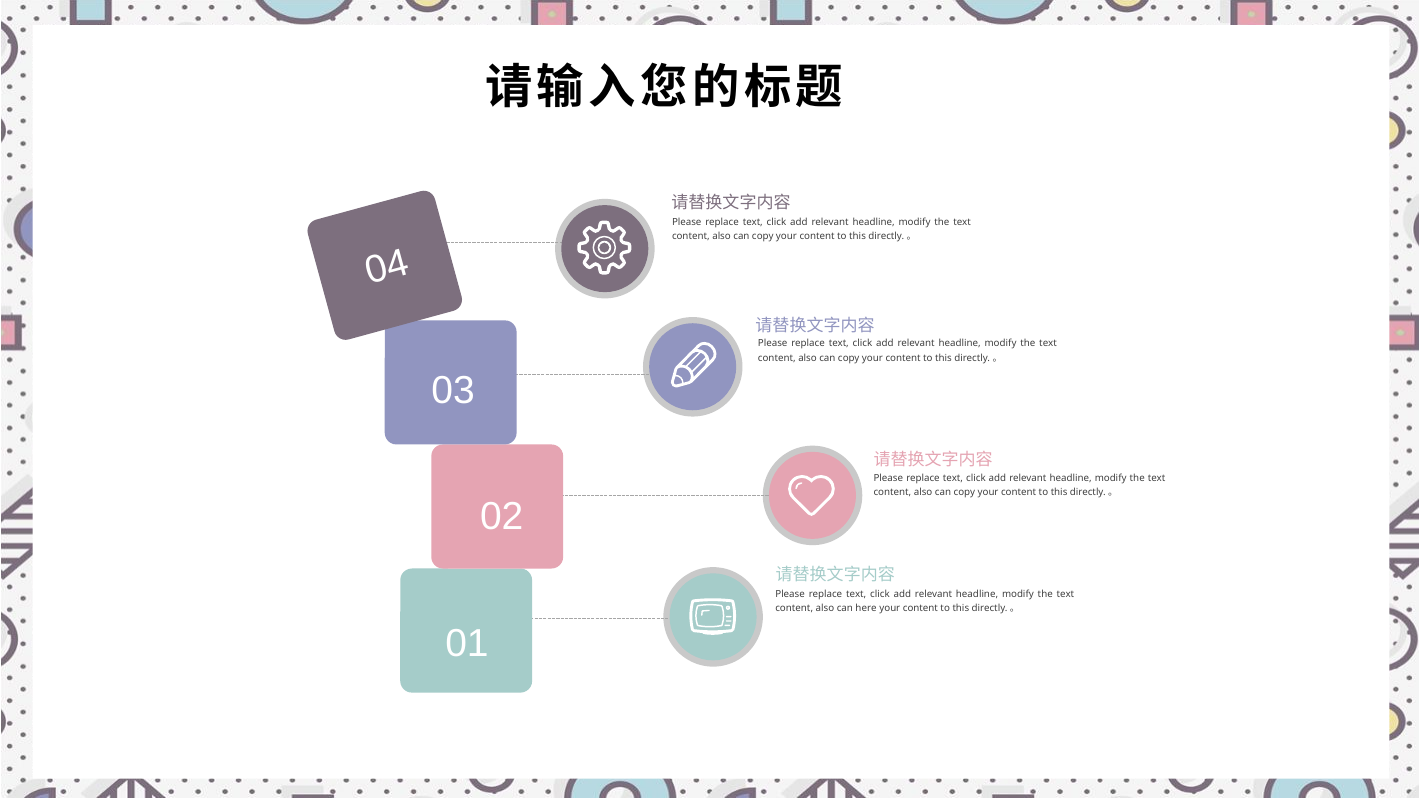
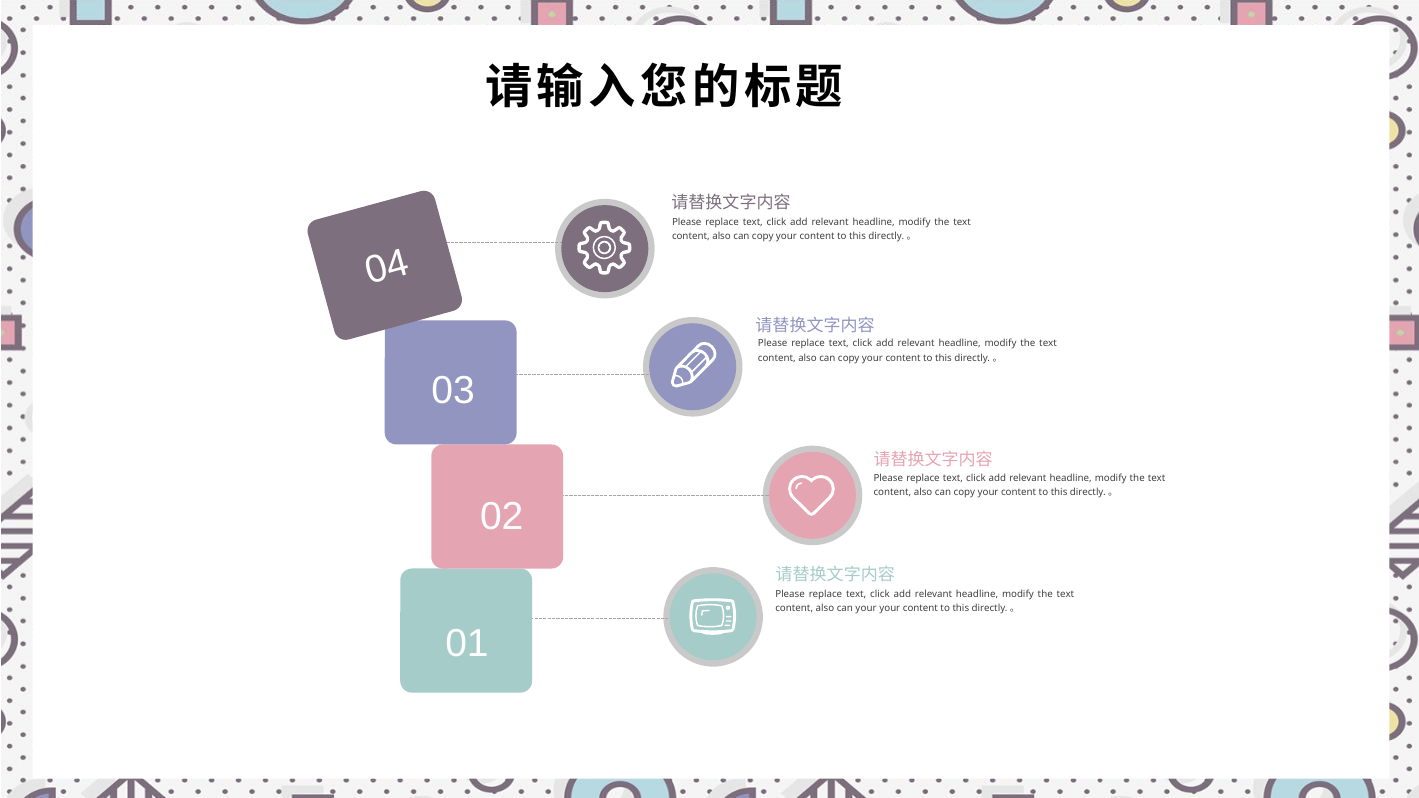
can here: here -> your
